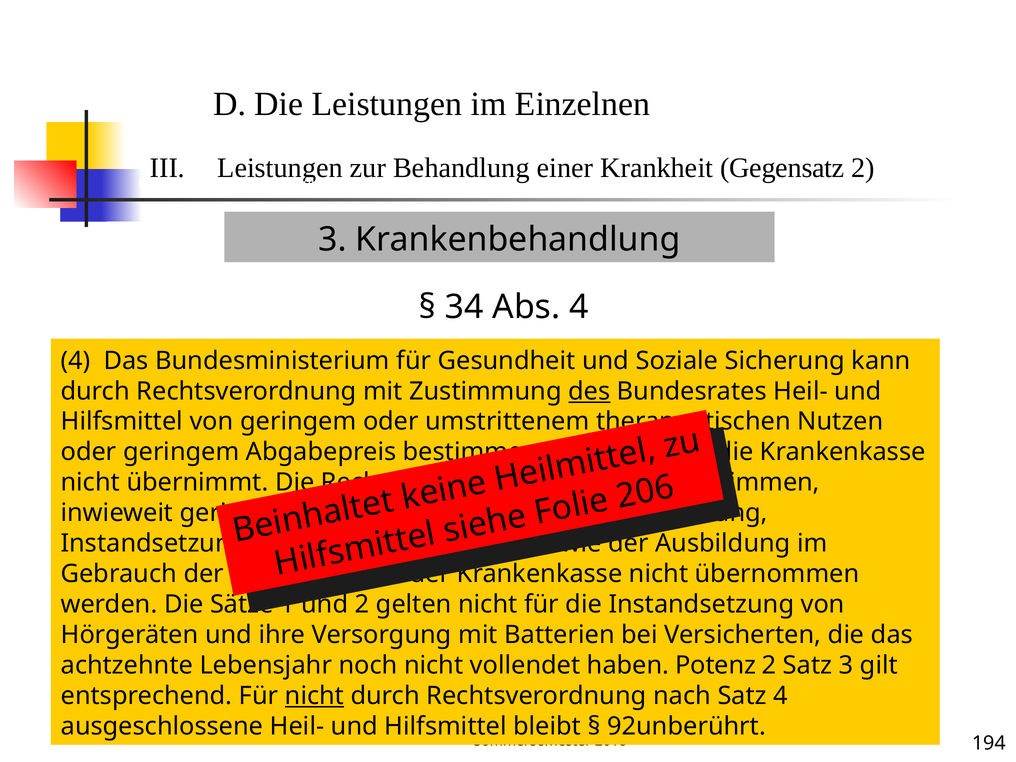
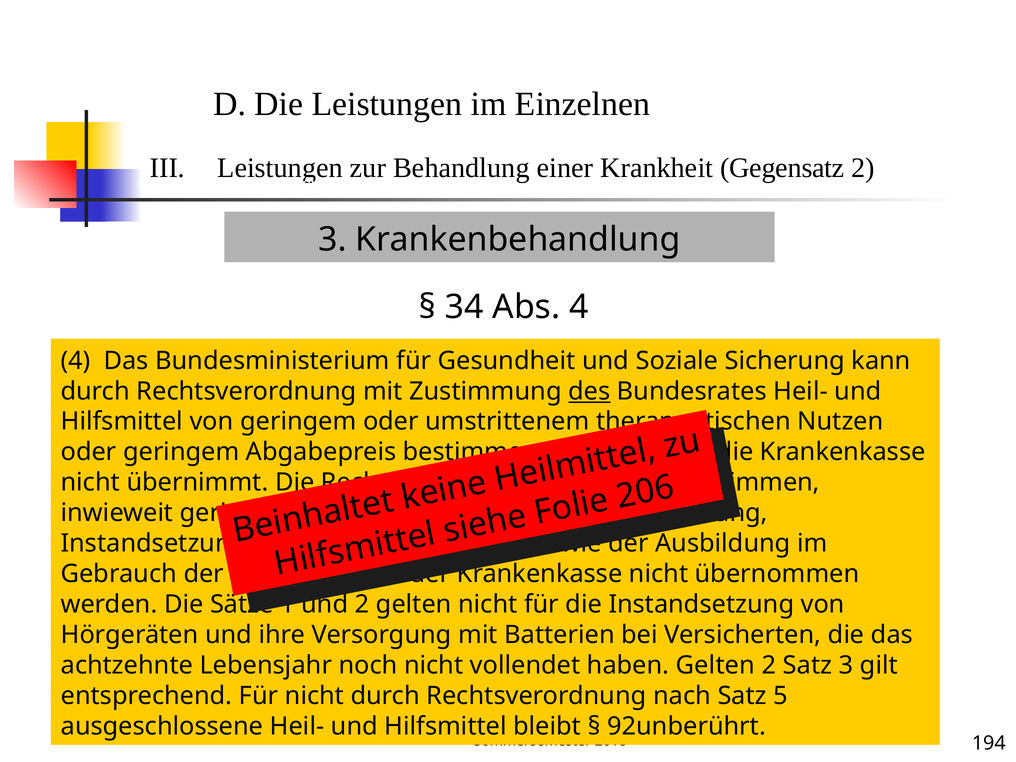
haben Potenz: Potenz -> Gelten
nicht at (314, 696) underline: present -> none
Satz 4: 4 -> 5
